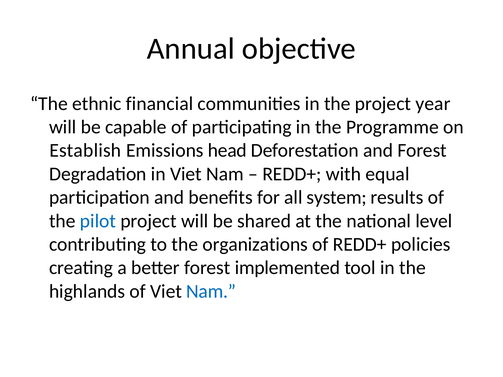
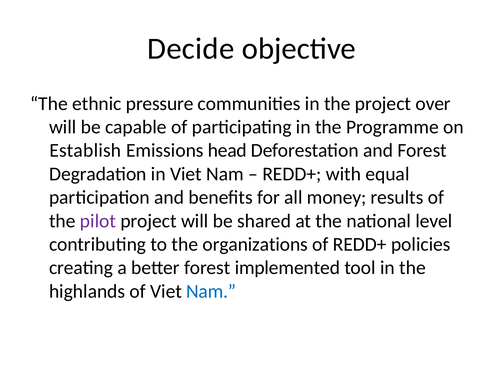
Annual: Annual -> Decide
financial: financial -> pressure
year: year -> over
system: system -> money
pilot colour: blue -> purple
